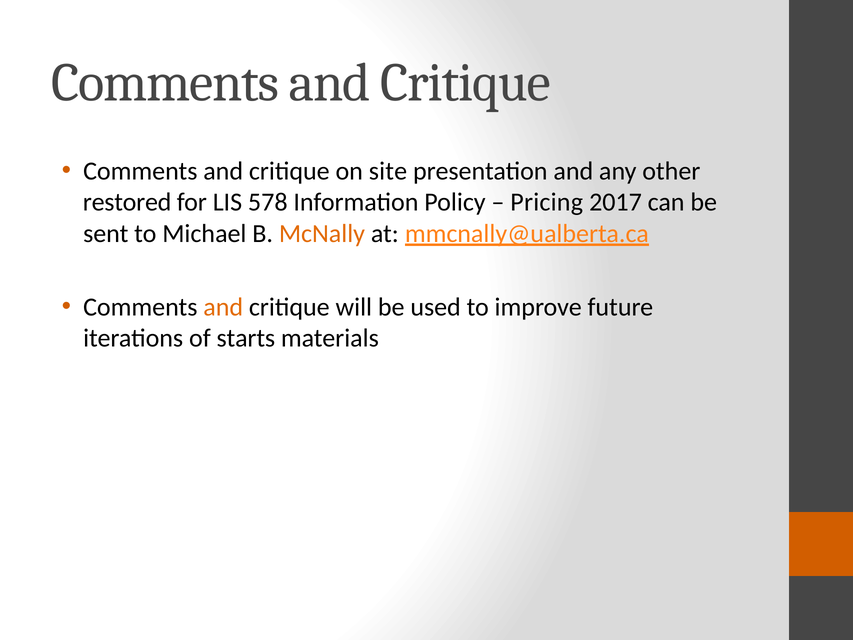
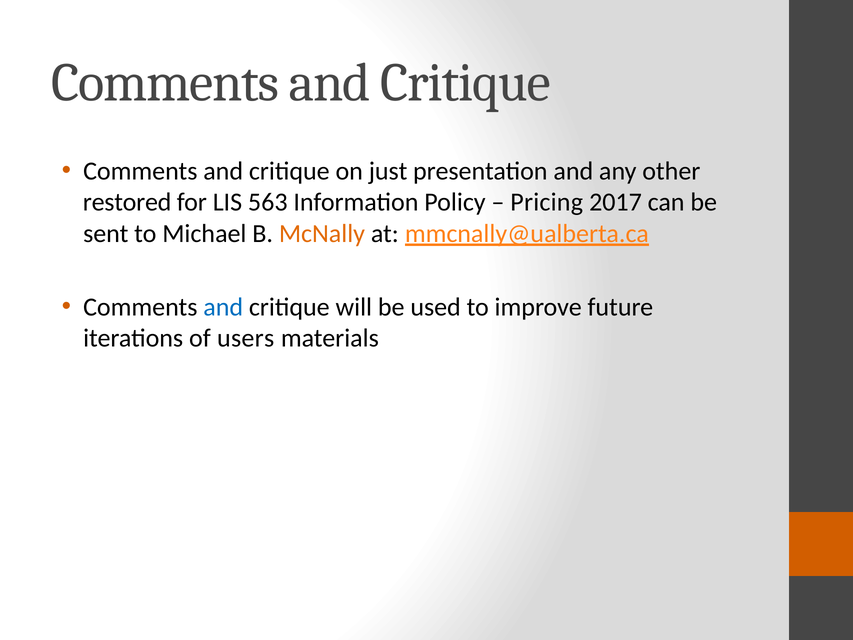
site: site -> just
578: 578 -> 563
and at (223, 307) colour: orange -> blue
starts: starts -> users
